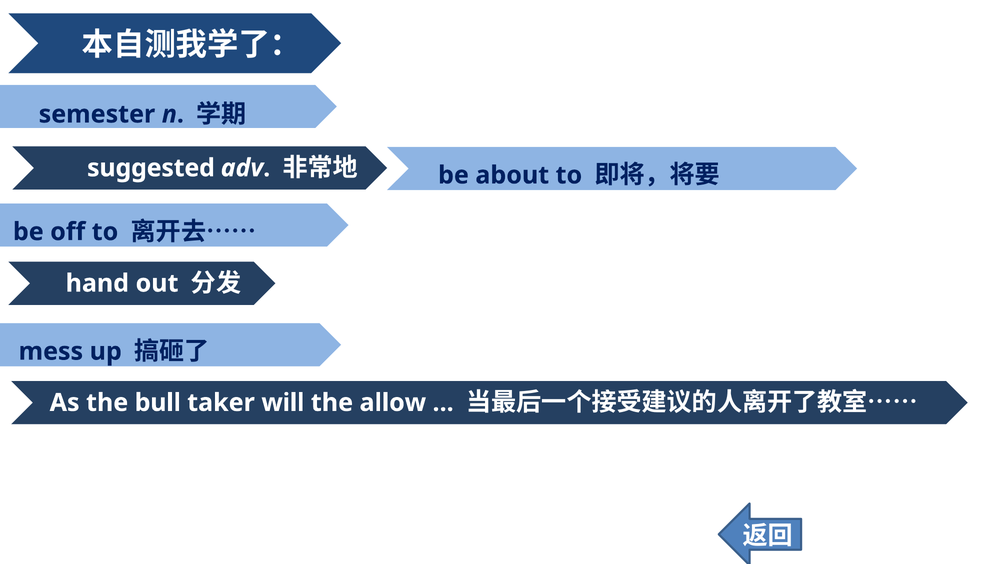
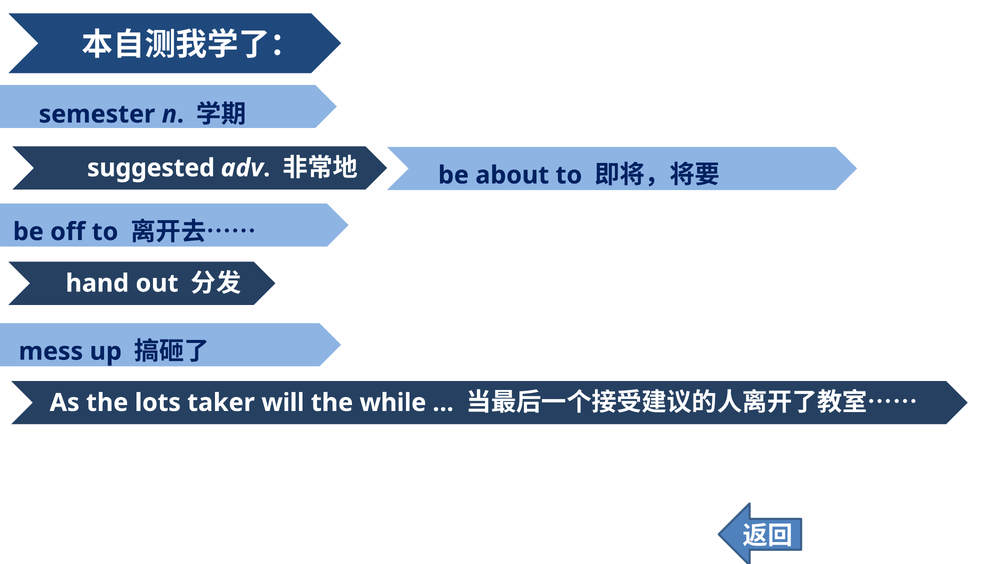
bull: bull -> lots
allow: allow -> while
